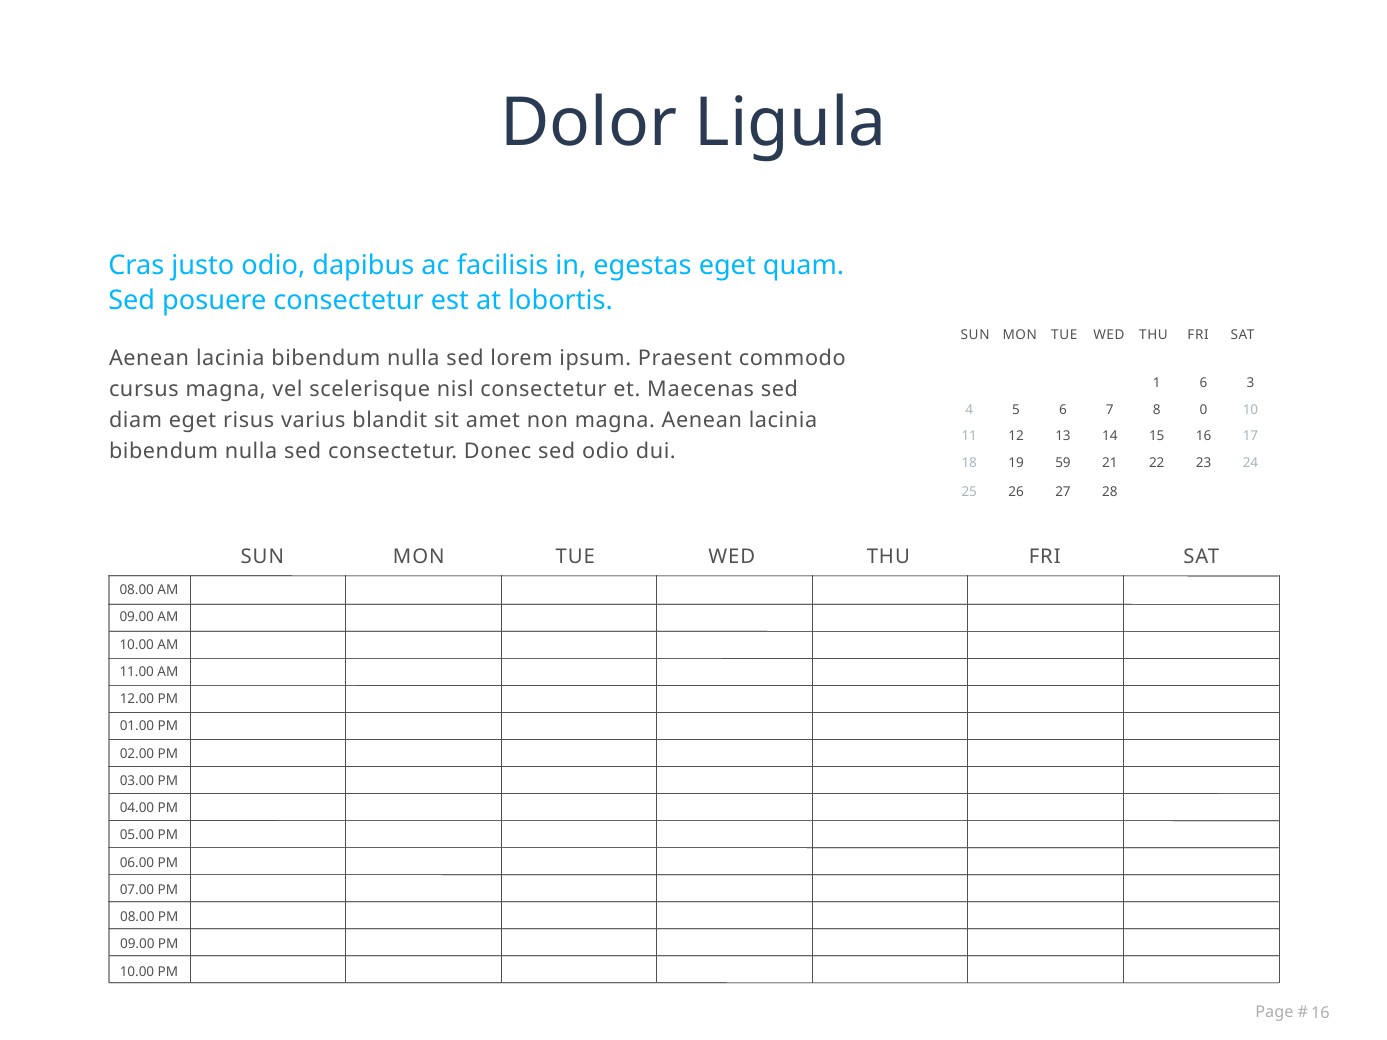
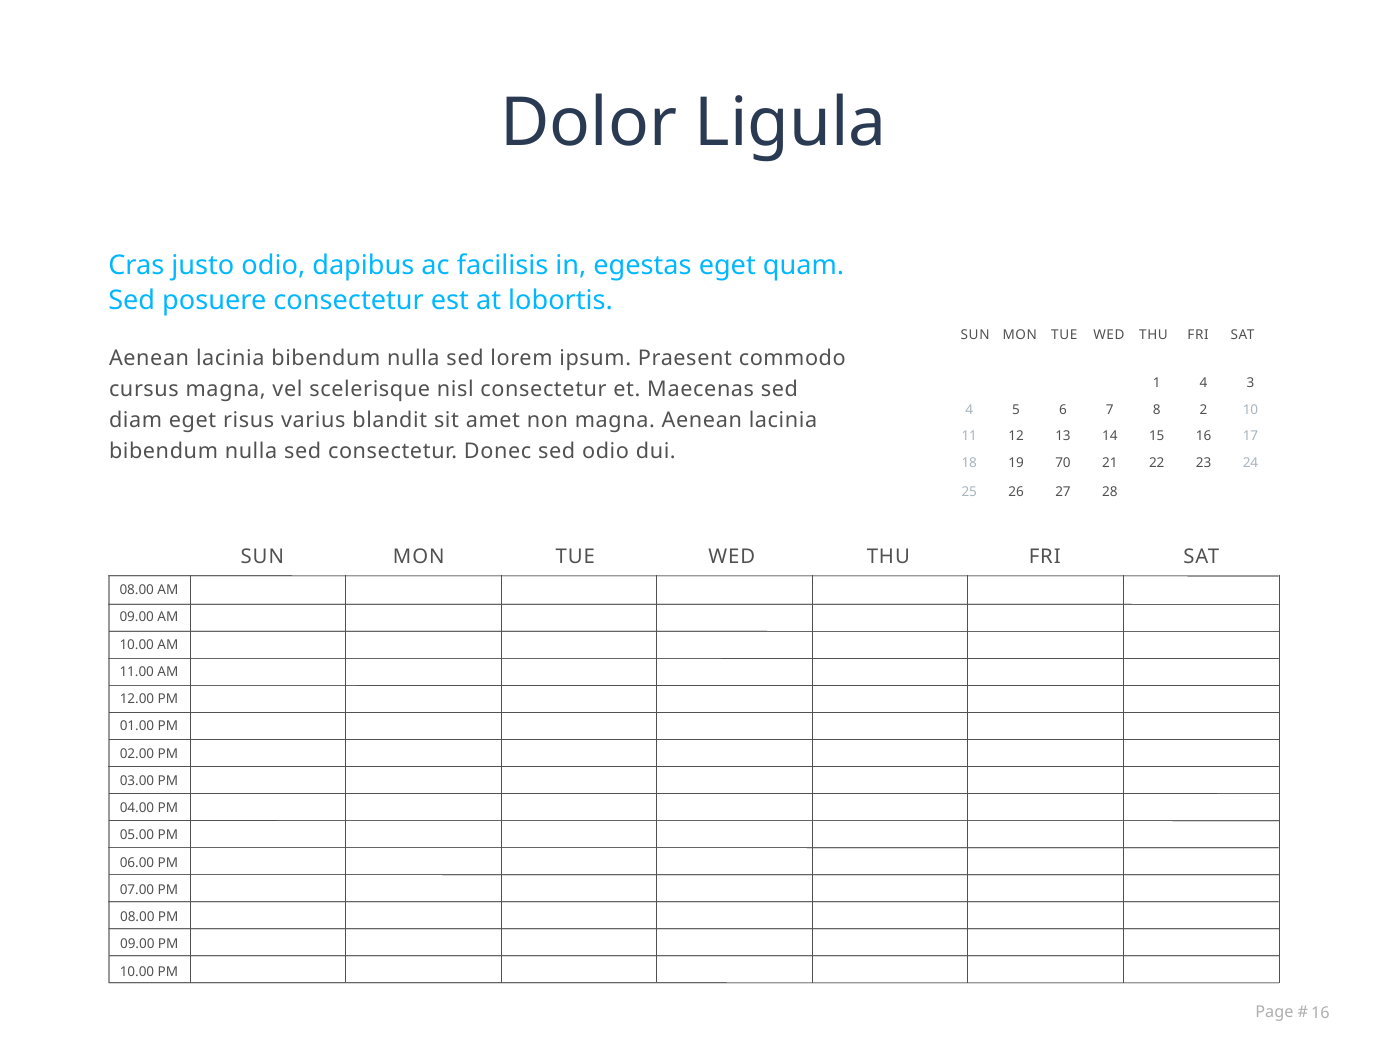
1 6: 6 -> 4
0: 0 -> 2
59: 59 -> 70
